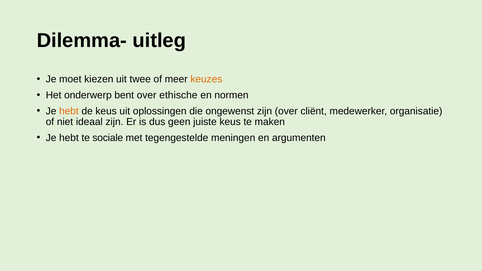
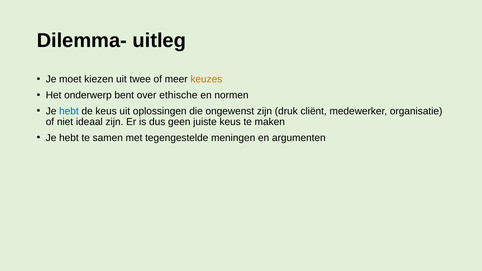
hebt at (69, 111) colour: orange -> blue
zijn over: over -> druk
sociale: sociale -> samen
